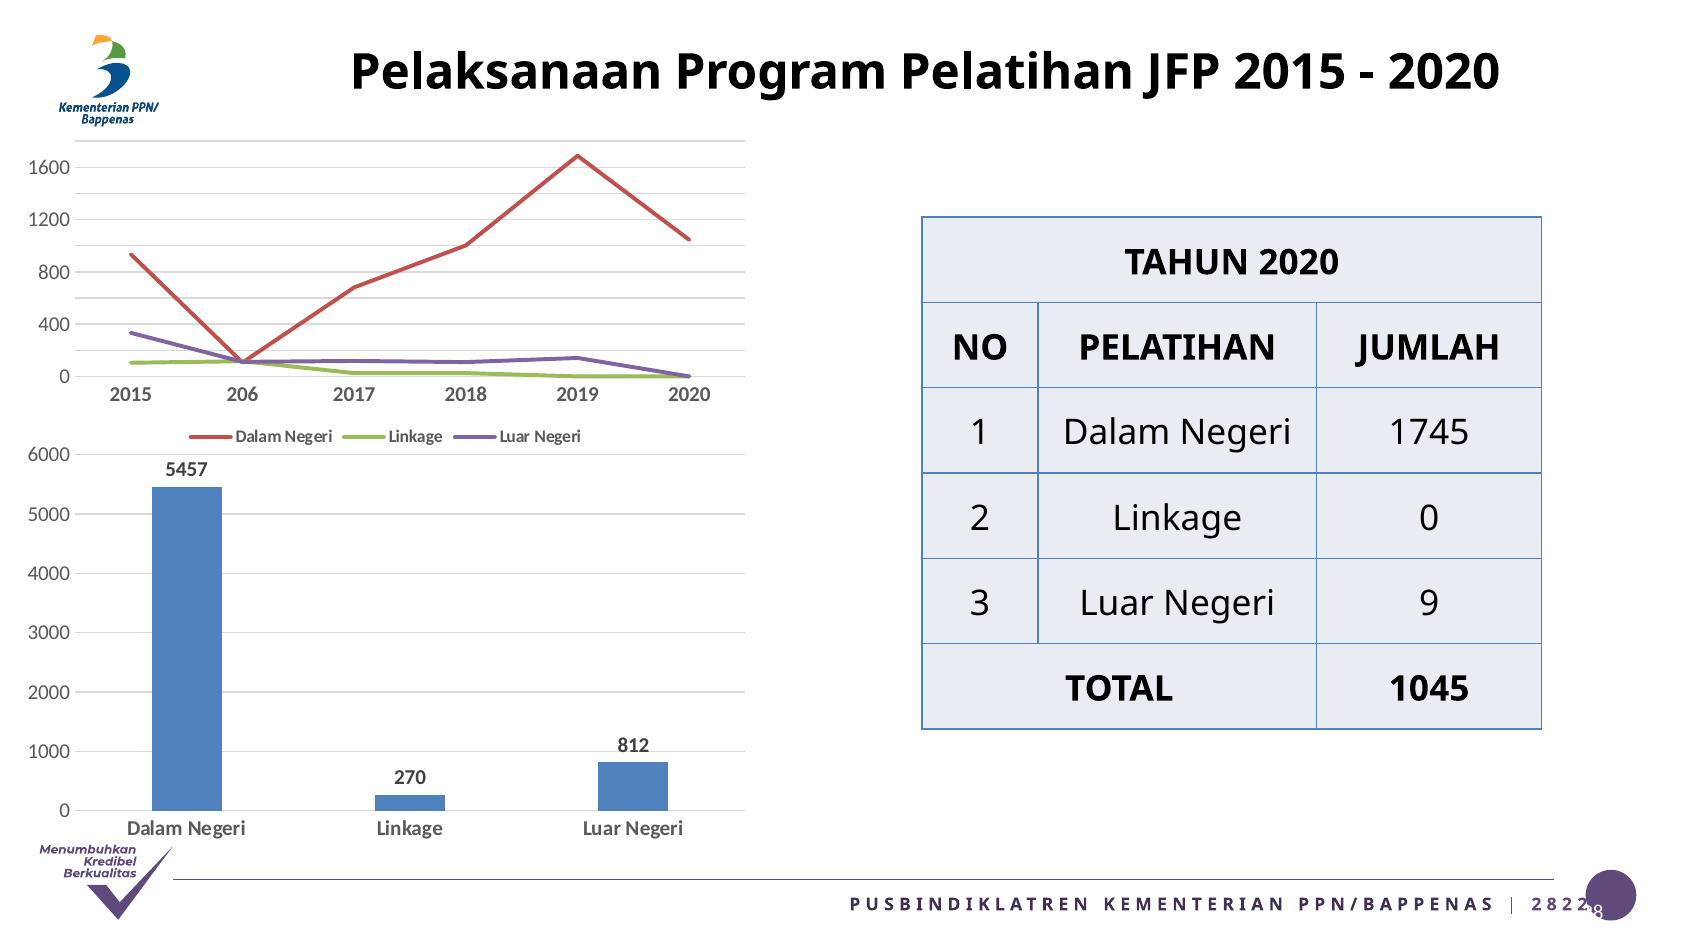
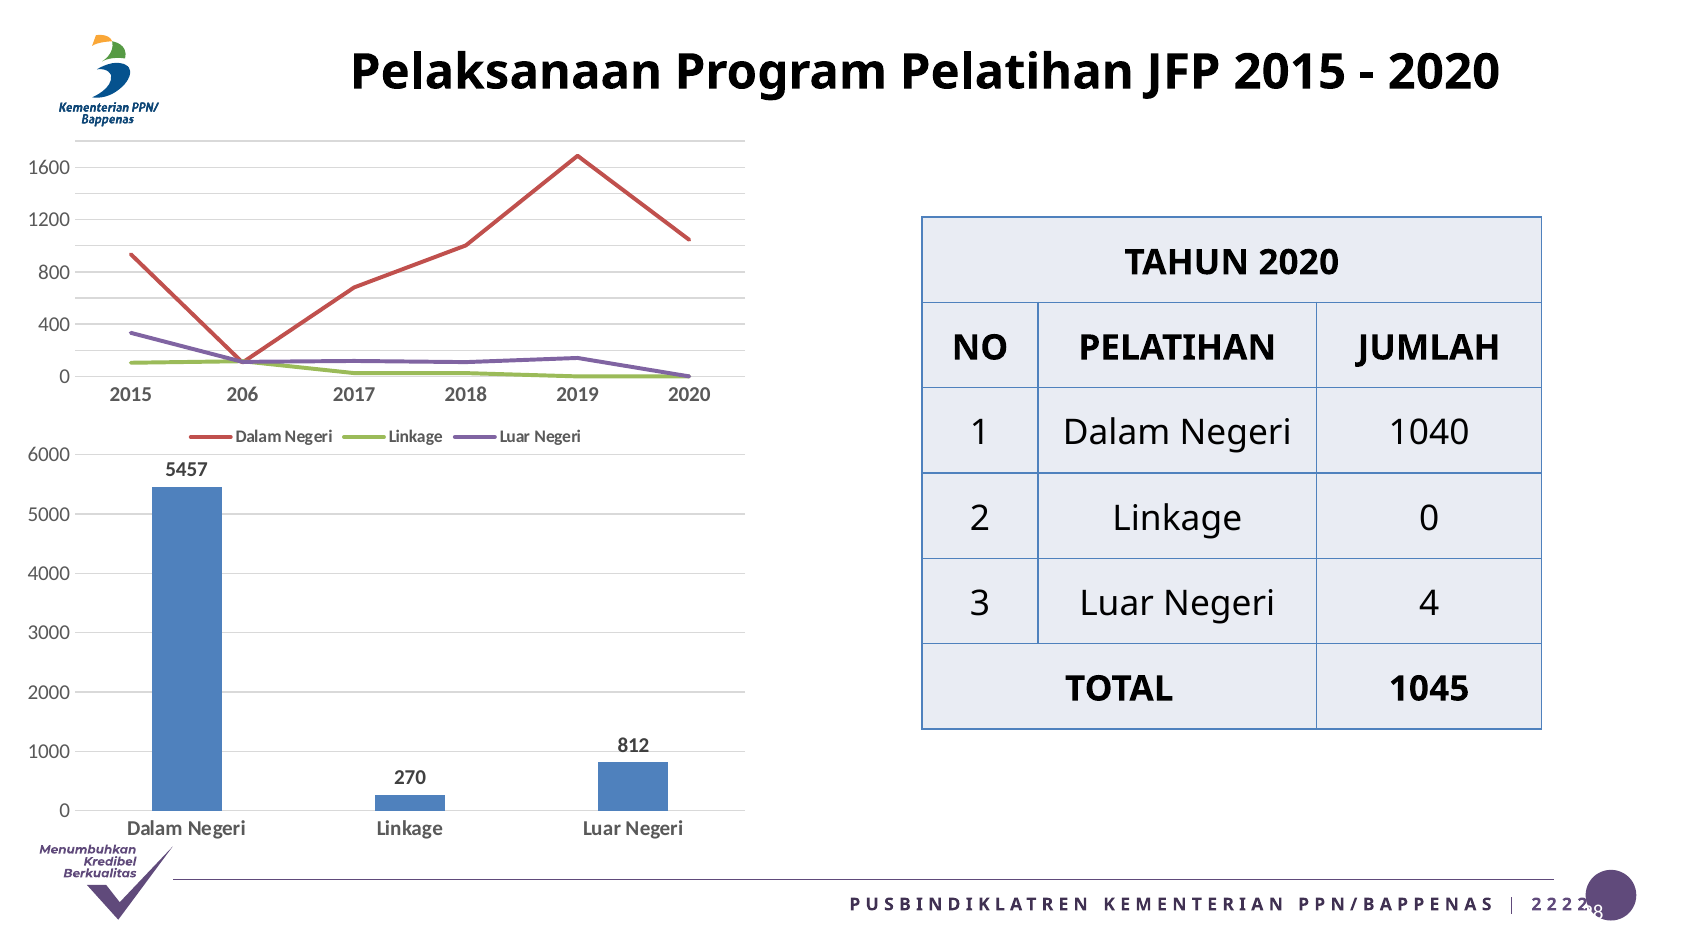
1745: 1745 -> 1040
9: 9 -> 4
8 at (1552, 905): 8 -> 2
